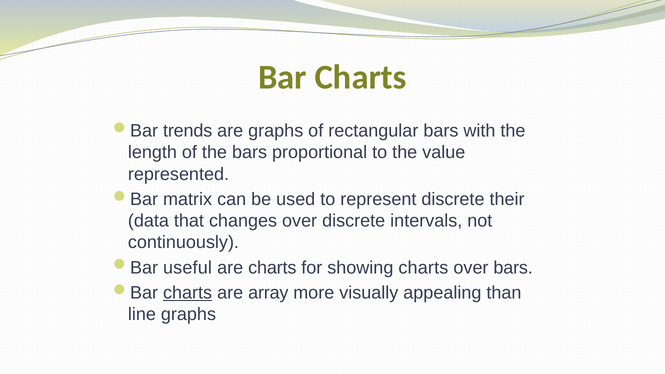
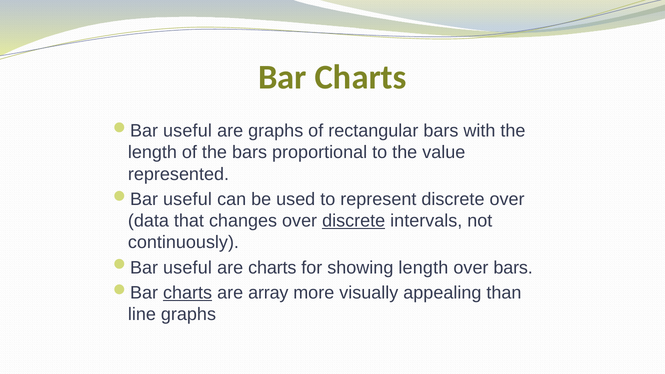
trends at (188, 131): trends -> useful
matrix at (188, 199): matrix -> useful
discrete their: their -> over
discrete at (354, 221) underline: none -> present
showing charts: charts -> length
